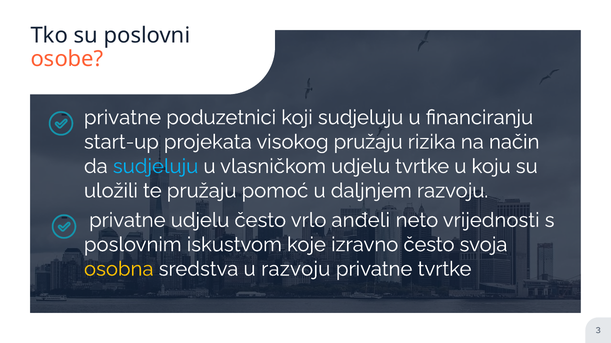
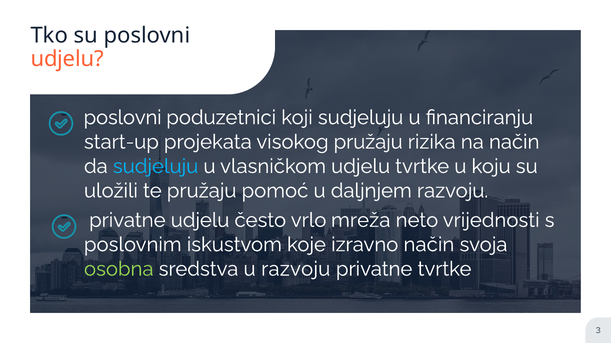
osobe at (67, 59): osobe -> udjelu
privatne at (122, 118): privatne -> poslovni
anđeli: anđeli -> mreža
izravno često: često -> način
osobna colour: yellow -> light green
